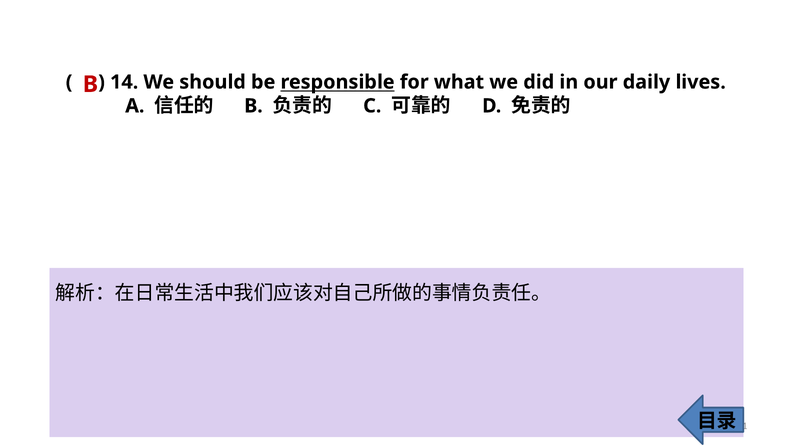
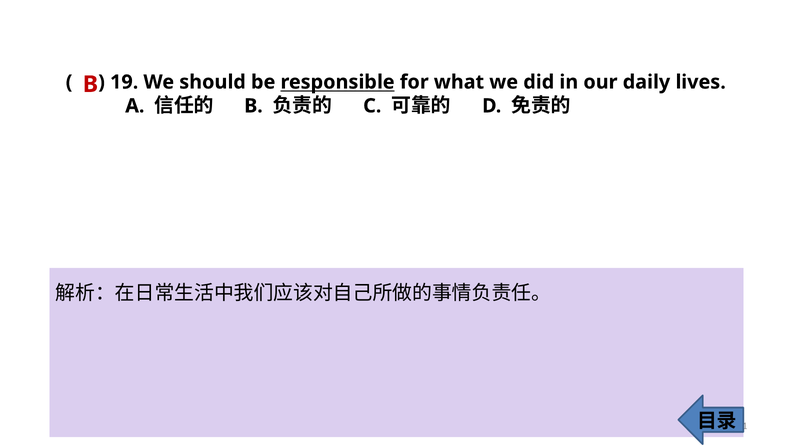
14: 14 -> 19
